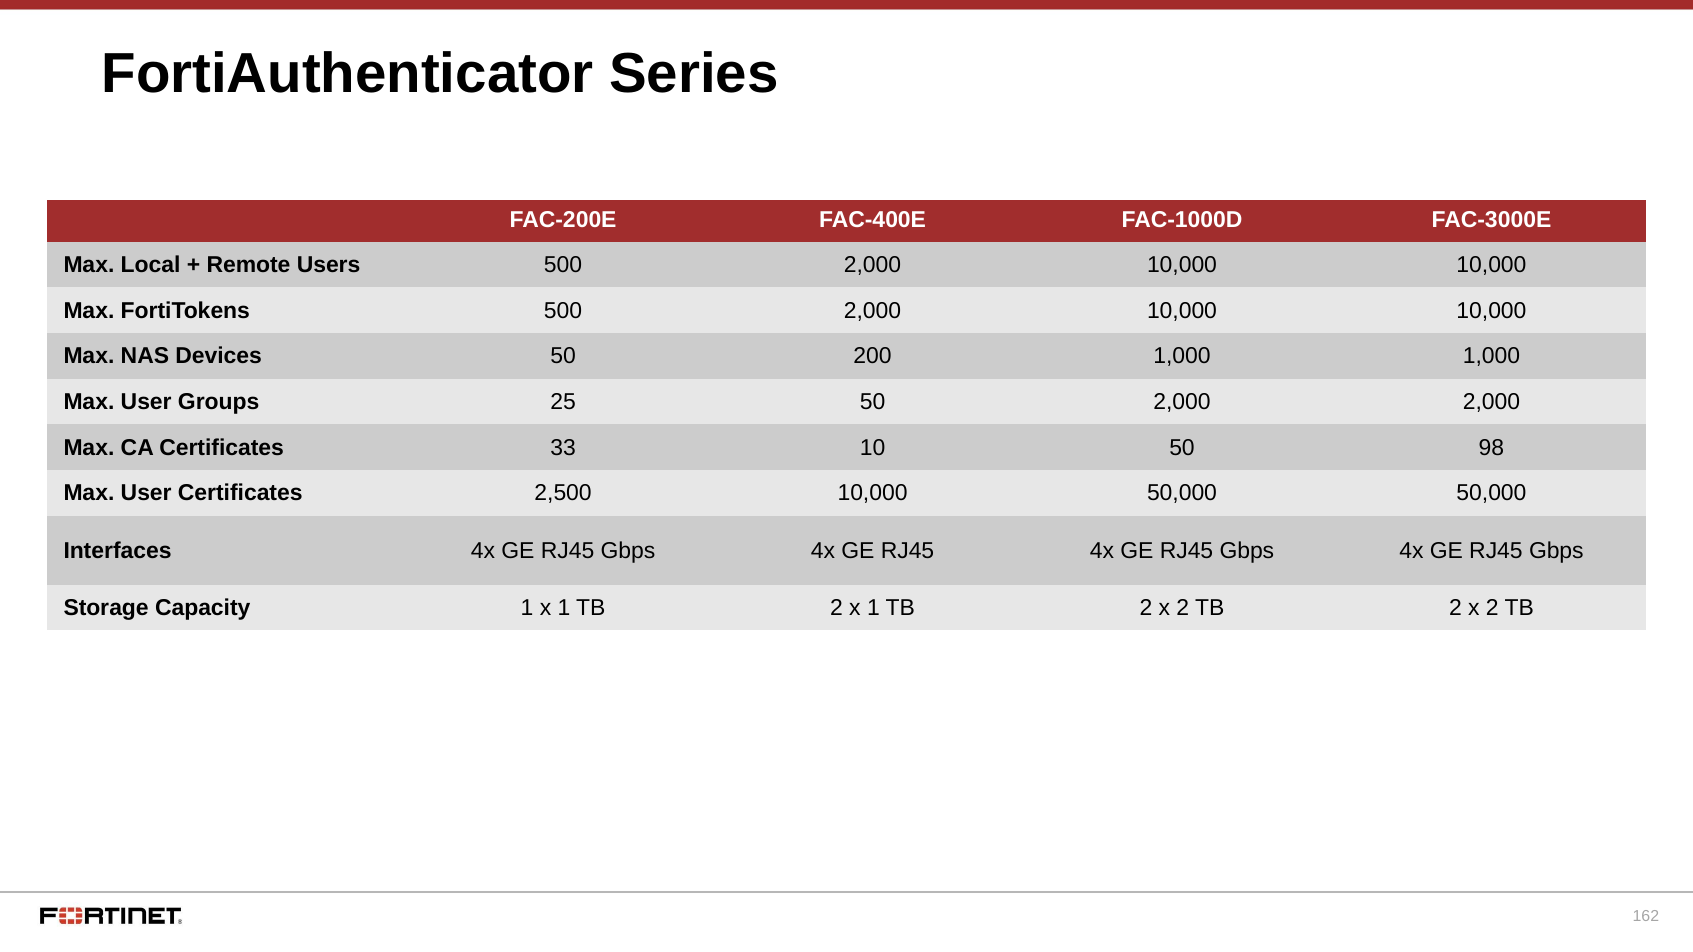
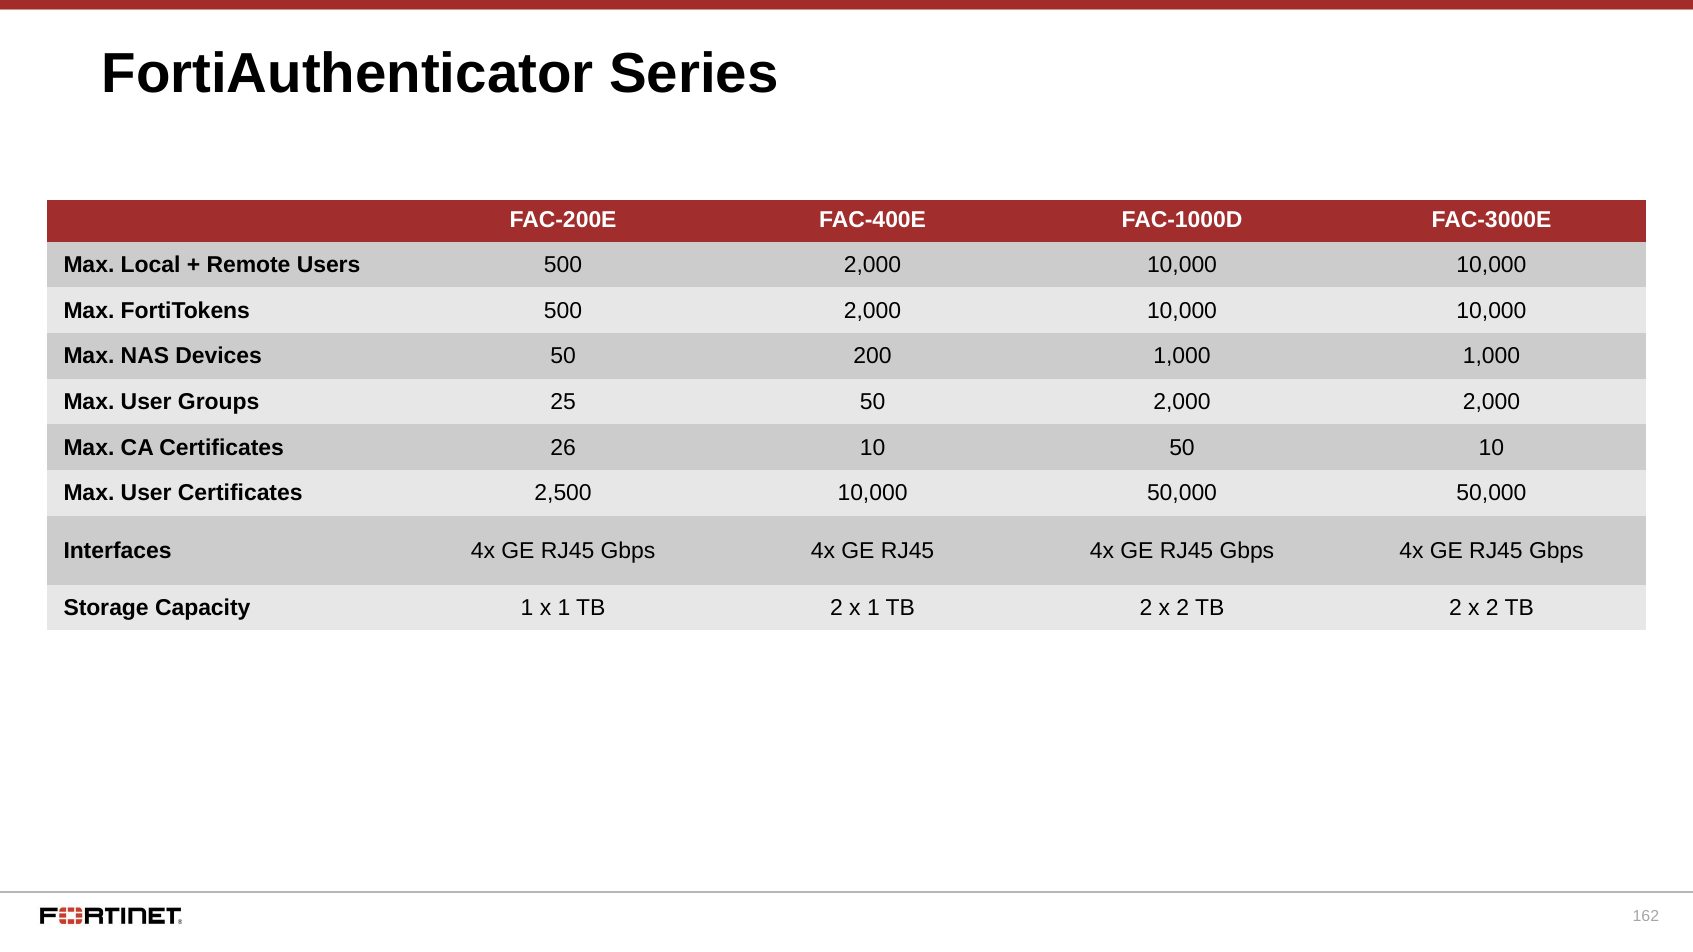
33: 33 -> 26
50 98: 98 -> 10
